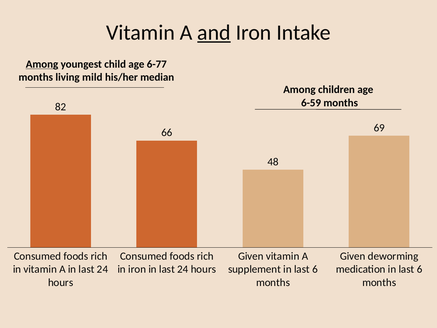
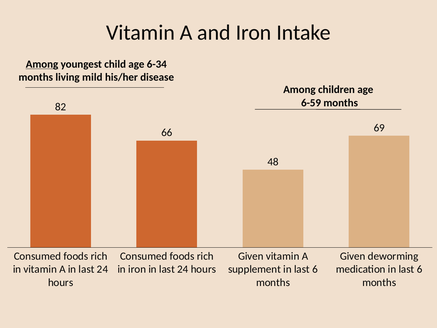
and underline: present -> none
6-77: 6-77 -> 6-34
median: median -> disease
